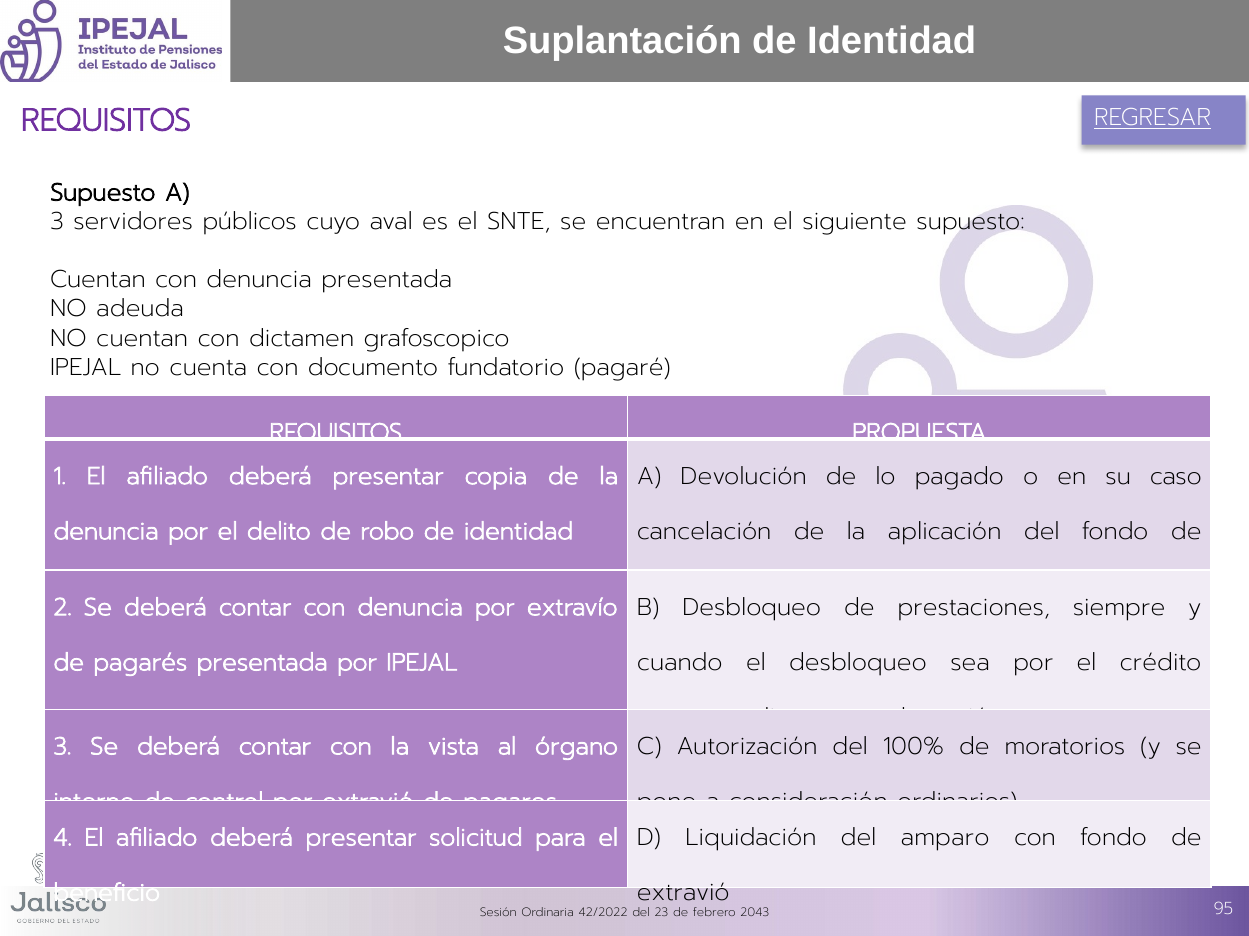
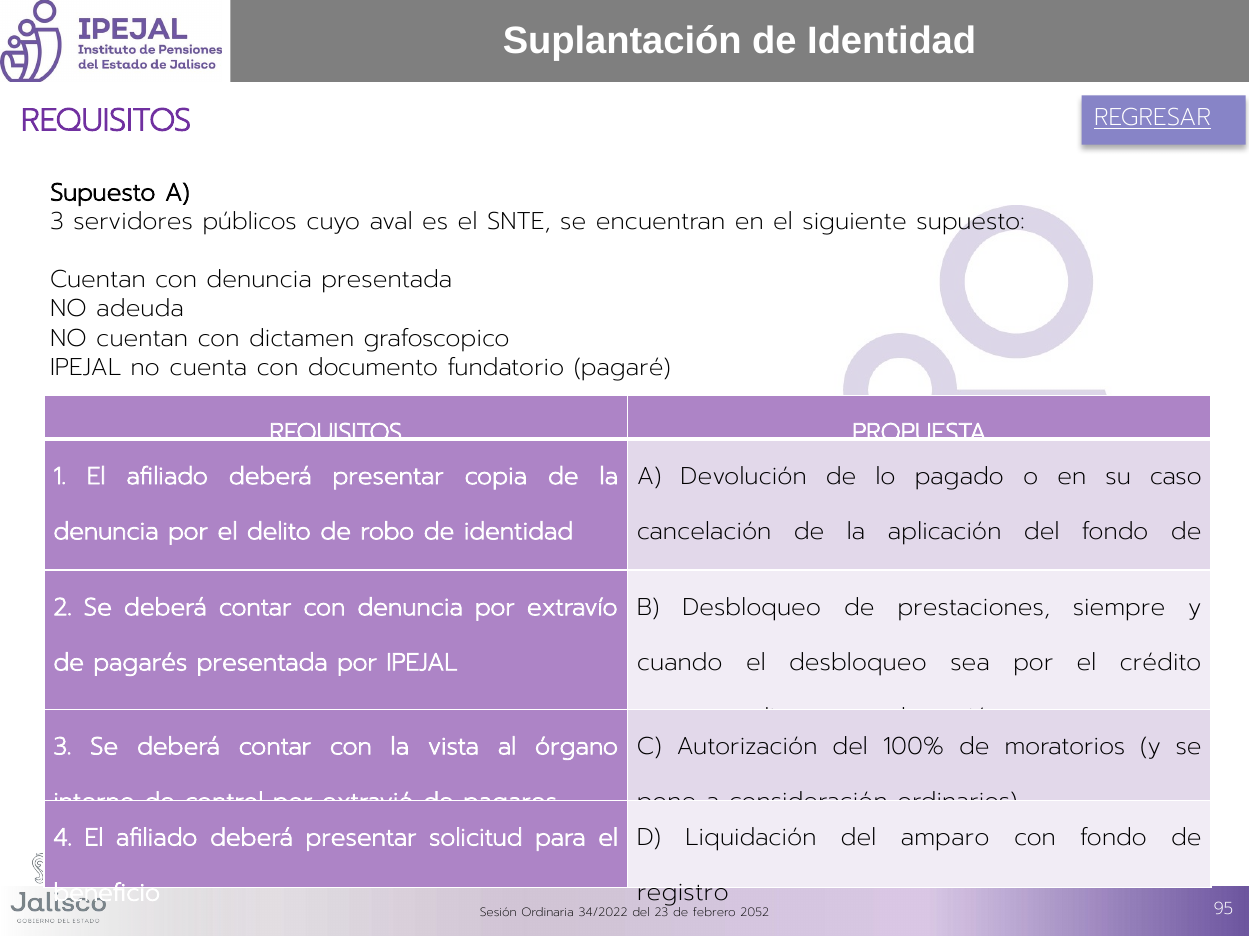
extravió at (683, 893): extravió -> registro
42/2022: 42/2022 -> 34/2022
2043: 2043 -> 2052
